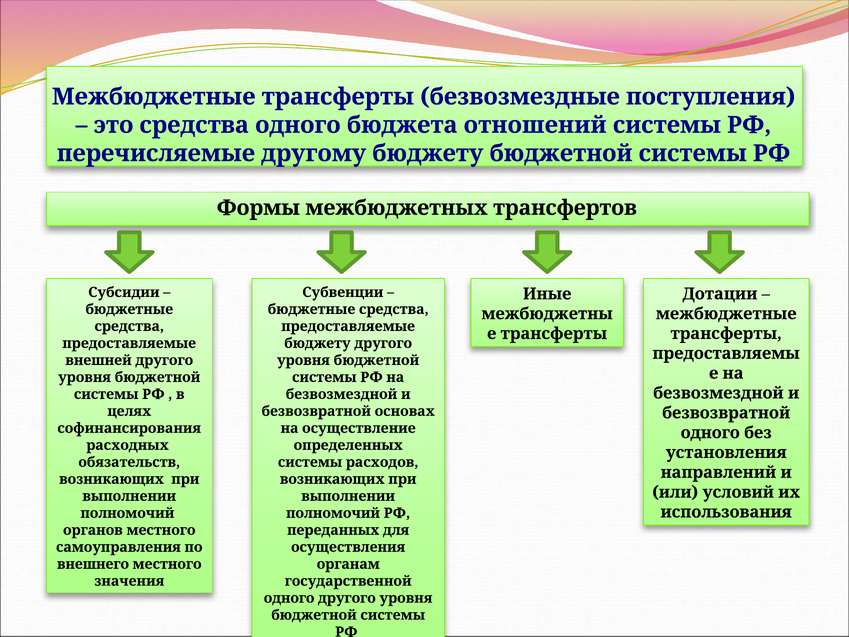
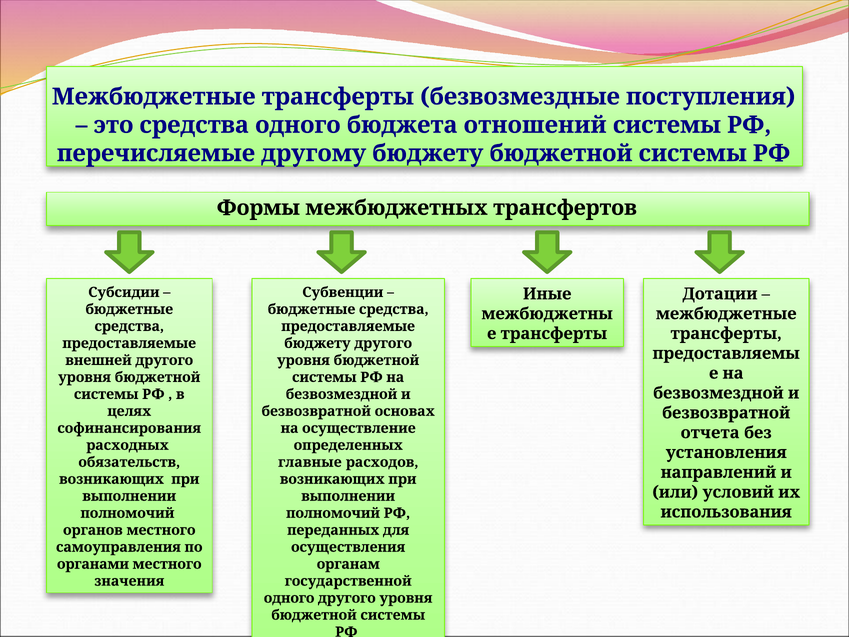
одного at (710, 433): одного -> отчета
системы at (310, 462): системы -> главные
внешнего: внешнего -> органами
